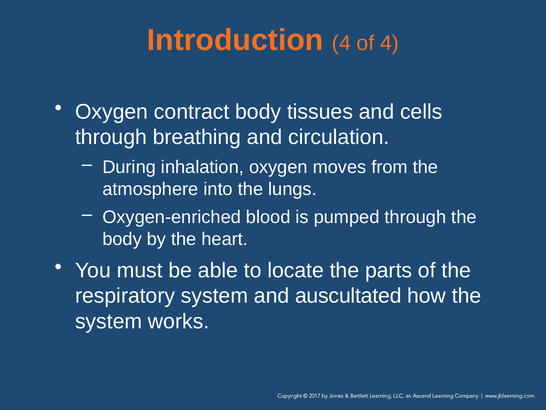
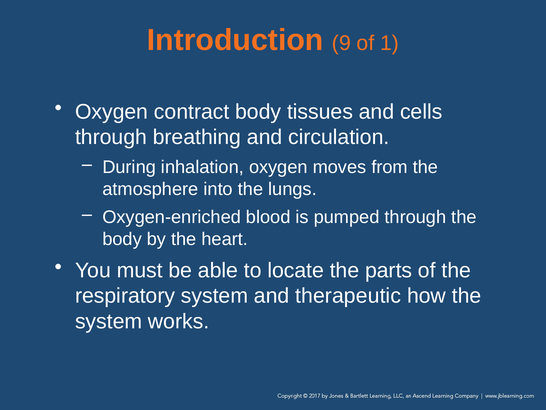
Introduction 4: 4 -> 9
of 4: 4 -> 1
auscultated: auscultated -> therapeutic
